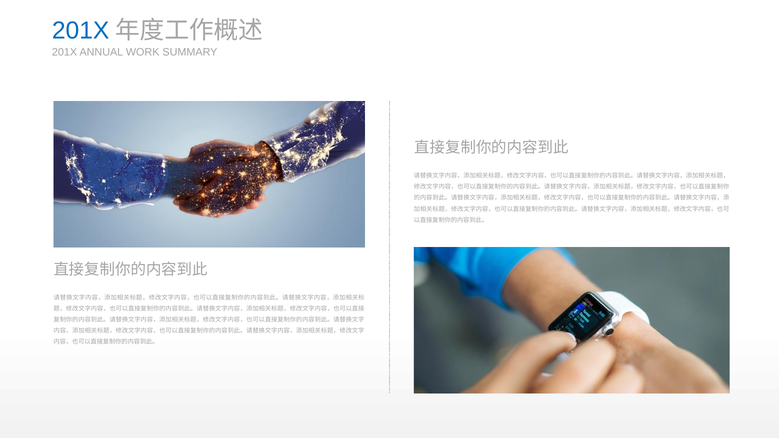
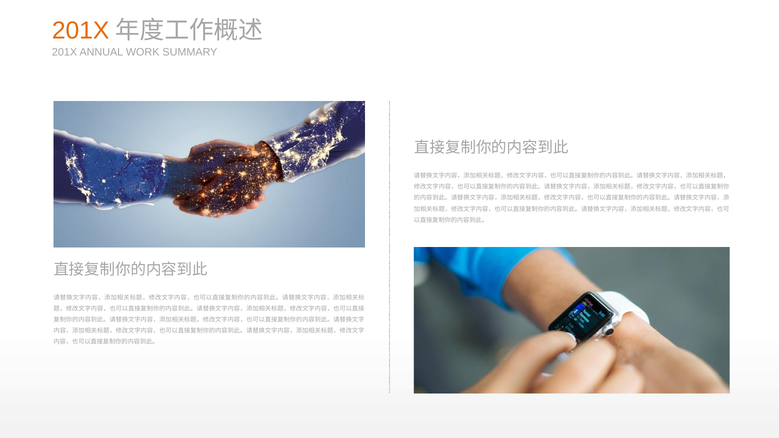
201X at (81, 31) colour: blue -> orange
